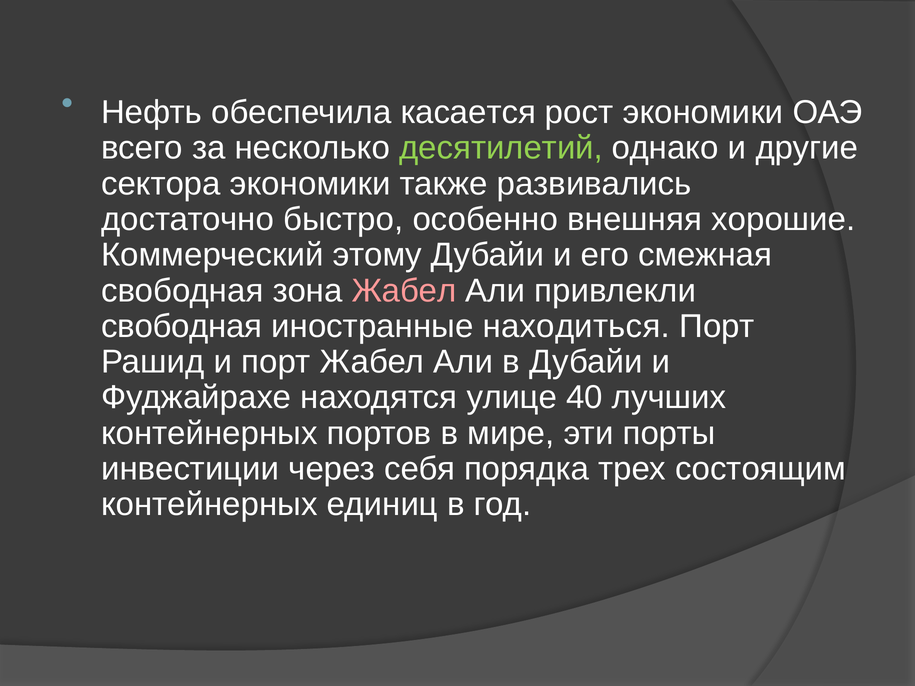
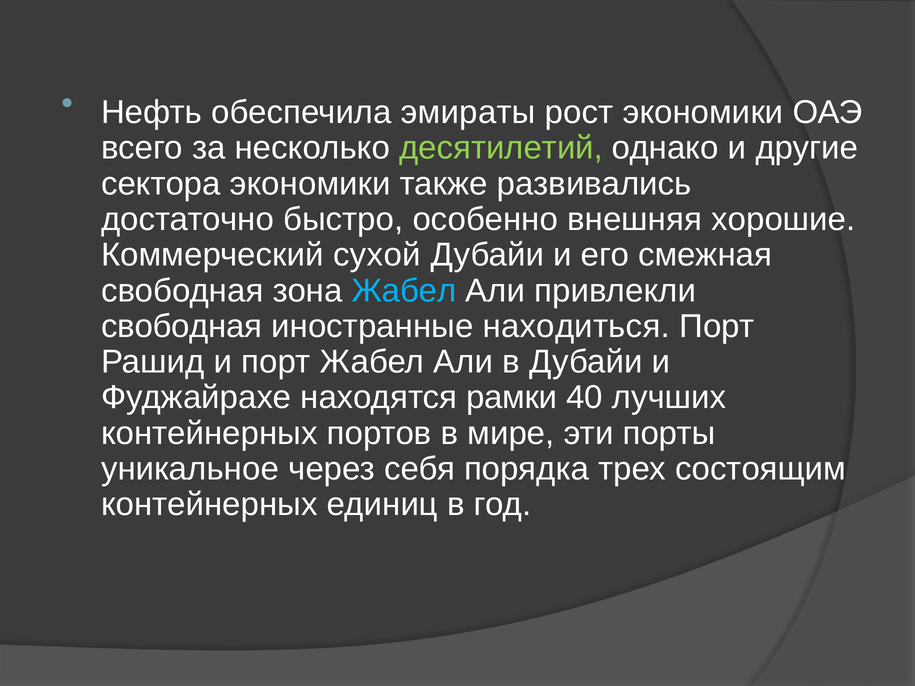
касается: касается -> эмираты
этому: этому -> сухой
Жабел at (404, 291) colour: pink -> light blue
улице: улице -> рамки
инвестиции: инвестиции -> уникальное
